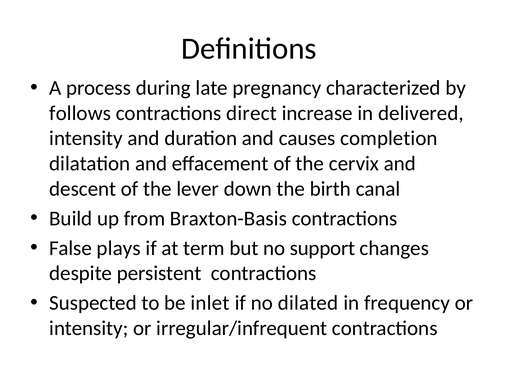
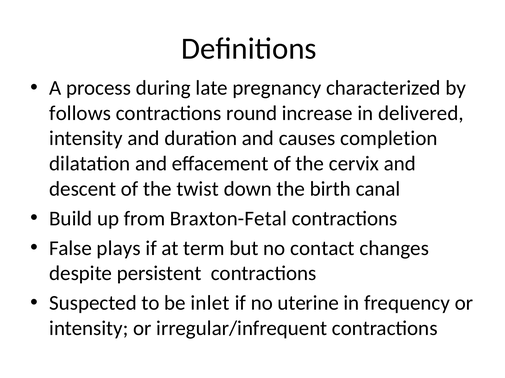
direct: direct -> round
lever: lever -> twist
Braxton-Basis: Braxton-Basis -> Braxton-Fetal
support: support -> contact
dilated: dilated -> uterine
